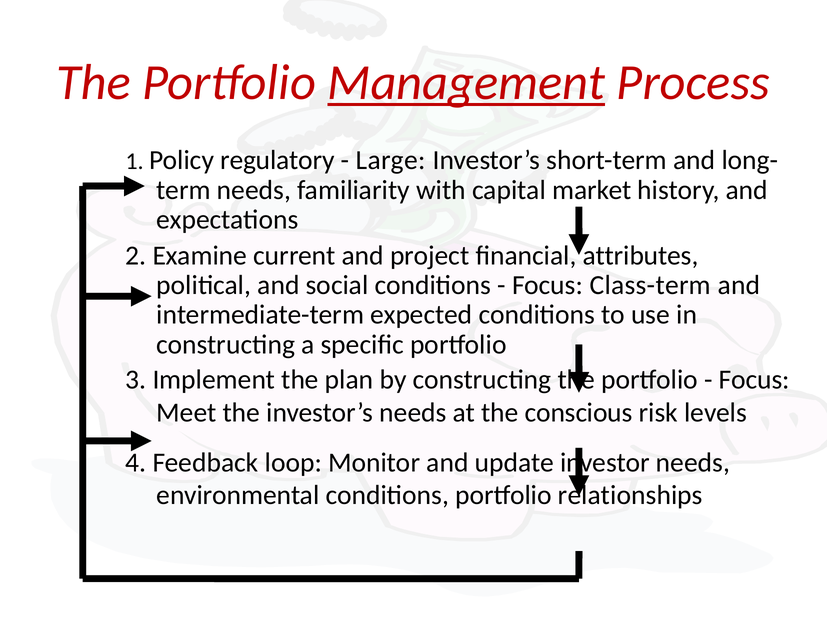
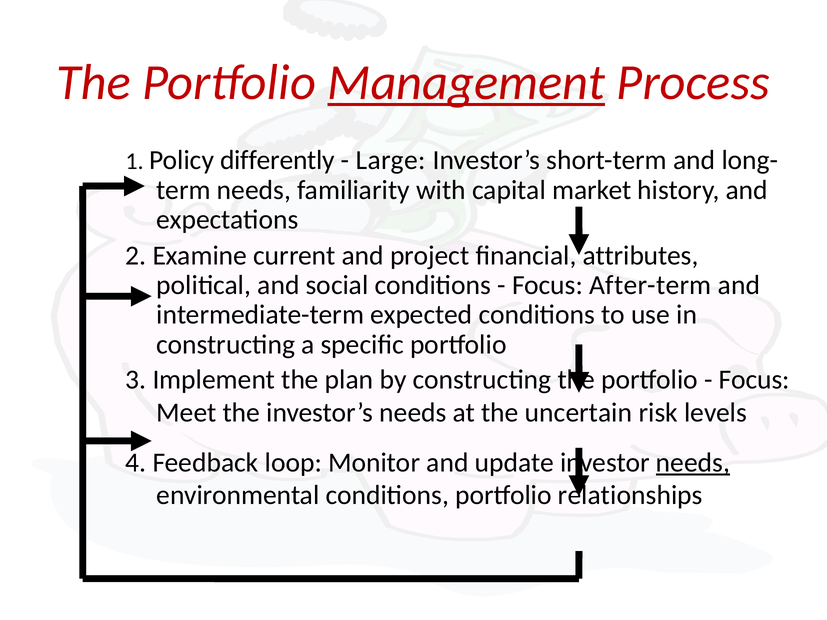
regulatory: regulatory -> differently
Class-term: Class-term -> After-term
conscious: conscious -> uncertain
needs at (693, 463) underline: none -> present
